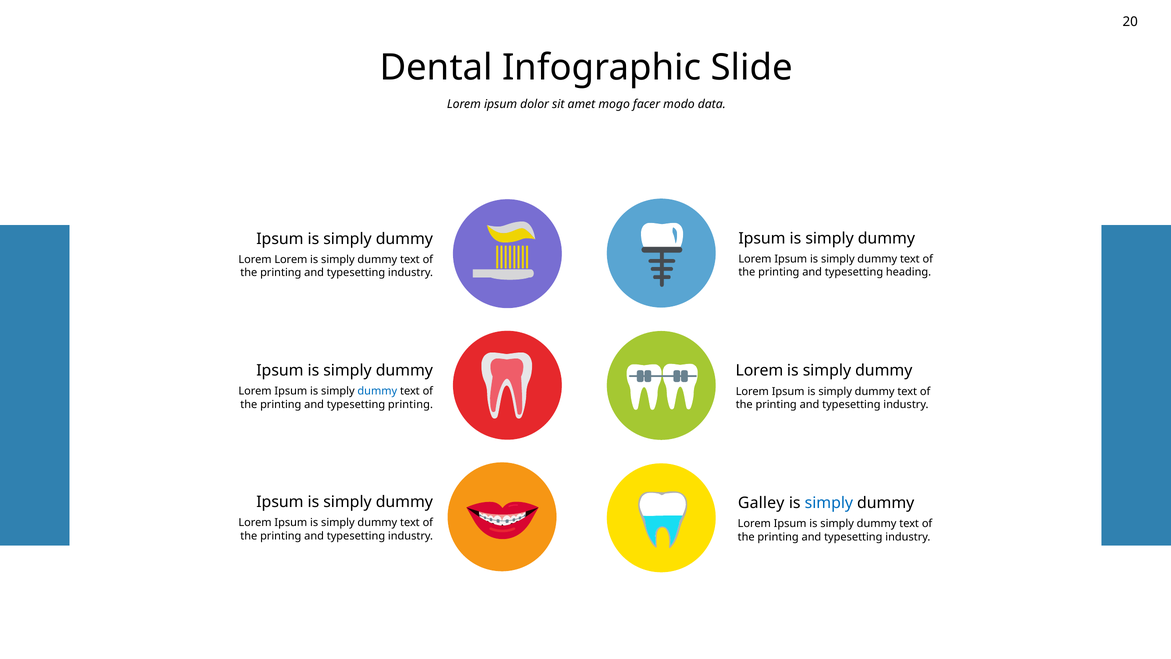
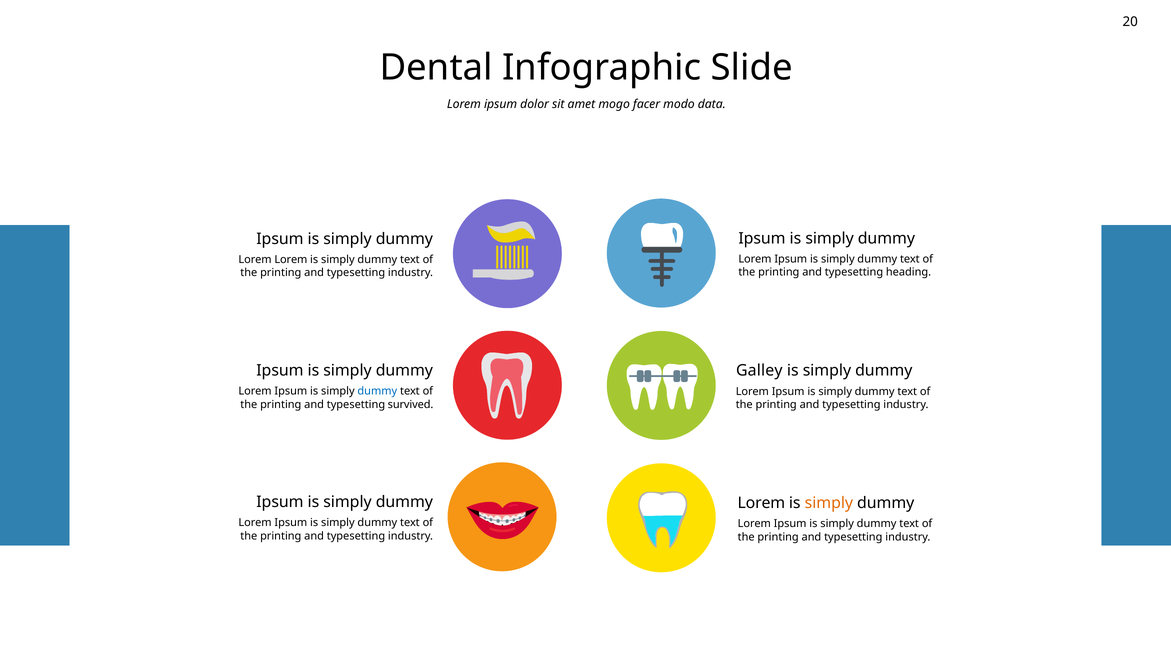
Lorem at (759, 370): Lorem -> Galley
typesetting printing: printing -> survived
Galley at (761, 503): Galley -> Lorem
simply at (829, 503) colour: blue -> orange
